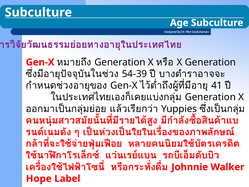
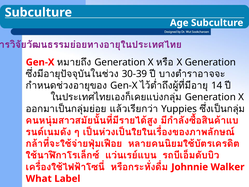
54-39: 54-39 -> 30-39
41: 41 -> 14
Hope: Hope -> What
